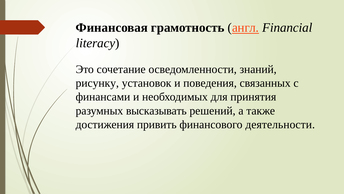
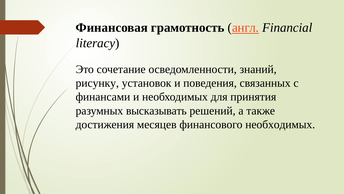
привить: привить -> месяцев
финансового деятельности: деятельности -> необходимых
